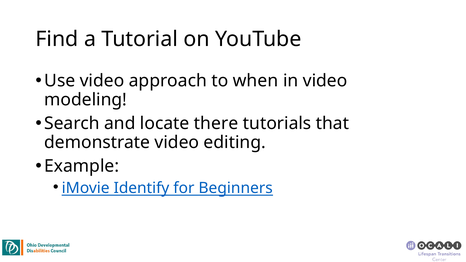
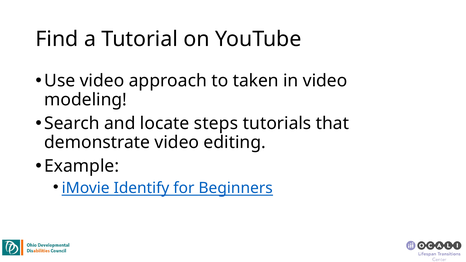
when: when -> taken
there: there -> steps
